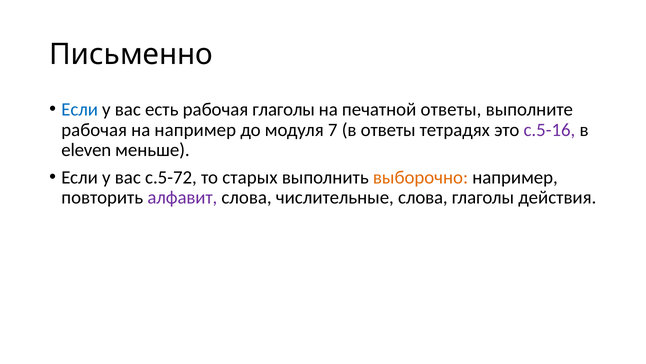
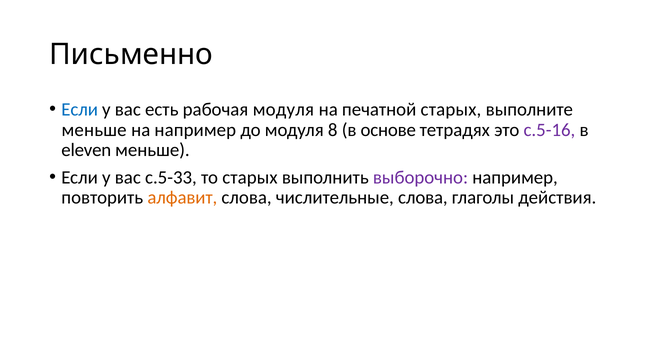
рабочая глаголы: глаголы -> модуля
печатной ответы: ответы -> старых
рабочая at (94, 130): рабочая -> меньше
7: 7 -> 8
в ответы: ответы -> основе
с.5-72: с.5-72 -> с.5-33
выборочно colour: orange -> purple
алфавит colour: purple -> orange
